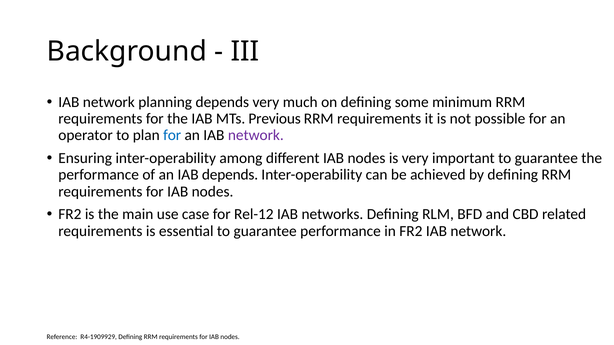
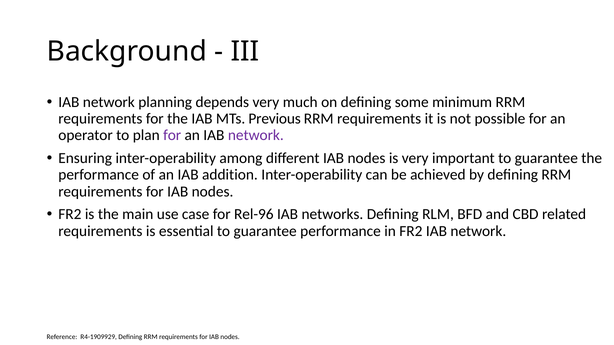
for at (172, 136) colour: blue -> purple
IAB depends: depends -> addition
Rel-12: Rel-12 -> Rel-96
